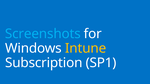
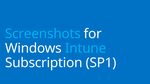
Intune colour: yellow -> light blue
